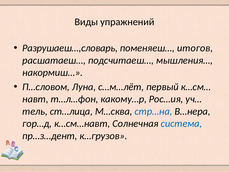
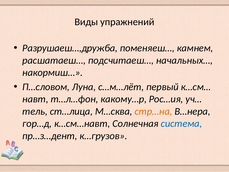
Разрушаеш…,словарь: Разрушаеш…,словарь -> Разрушаеш…,дружба
итогов: итогов -> камнем
мышления…: мышления… -> начальных…
стр…на colour: blue -> orange
